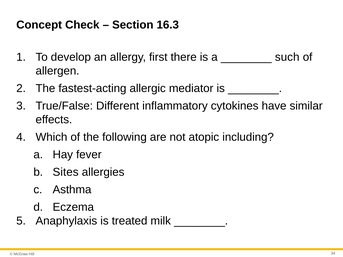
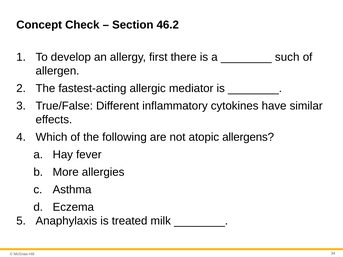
16.3: 16.3 -> 46.2
including: including -> allergens
Sites: Sites -> More
